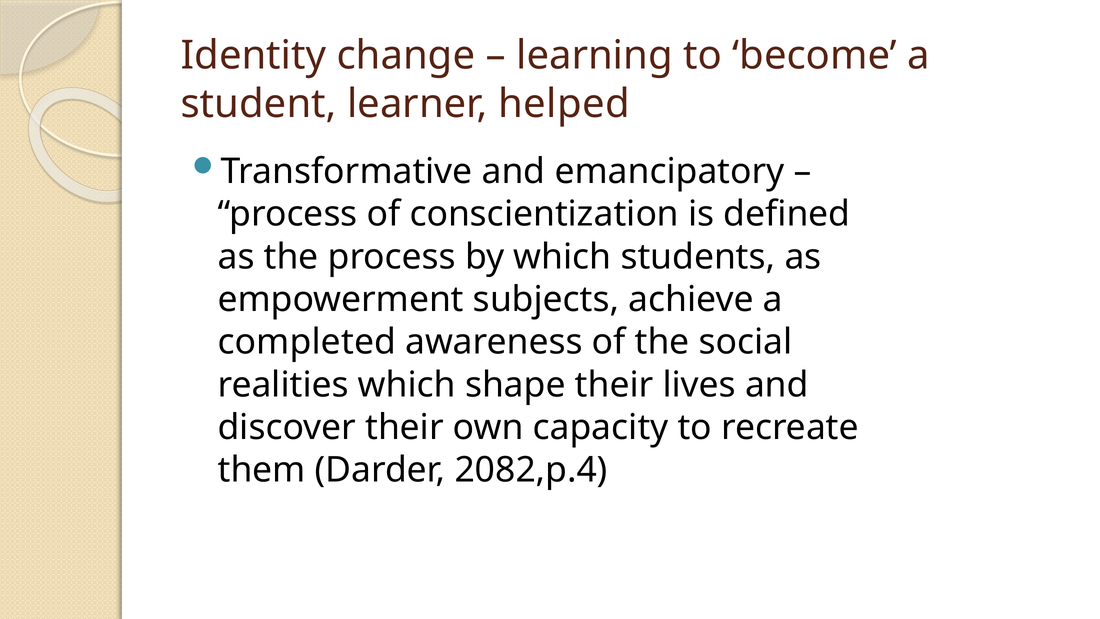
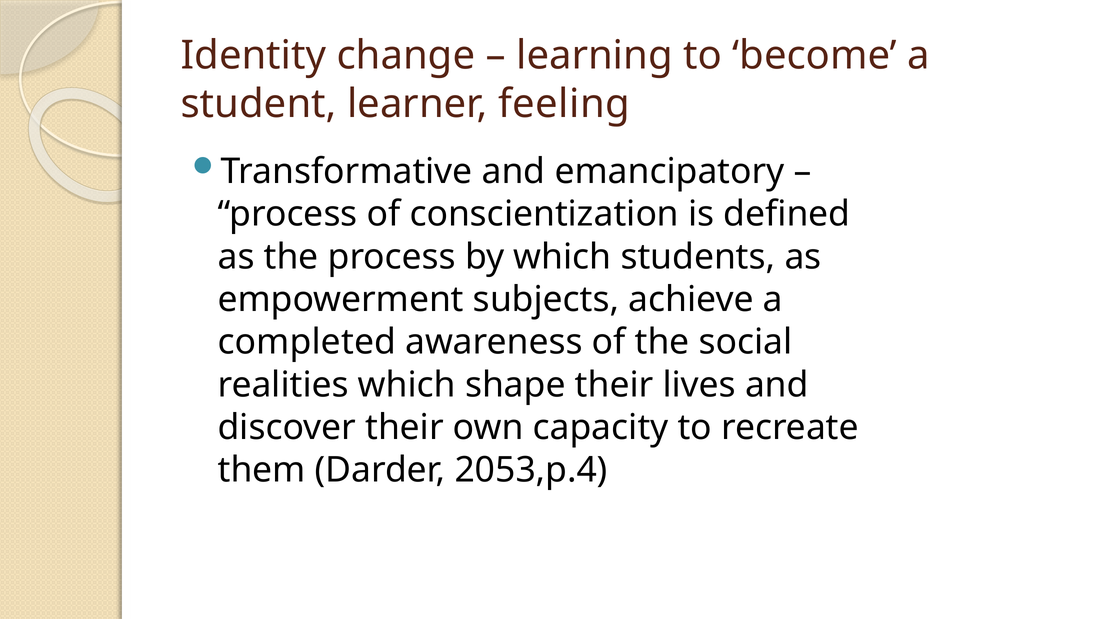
helped: helped -> feeling
2082,p.4: 2082,p.4 -> 2053,p.4
